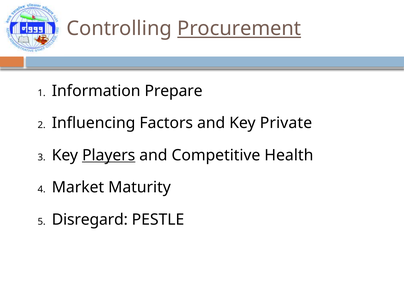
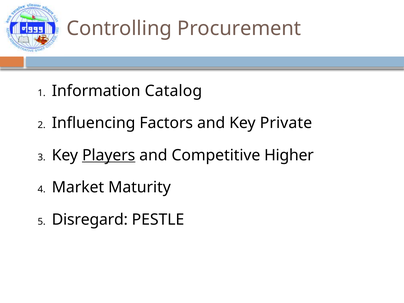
Procurement underline: present -> none
Prepare: Prepare -> Catalog
Health: Health -> Higher
